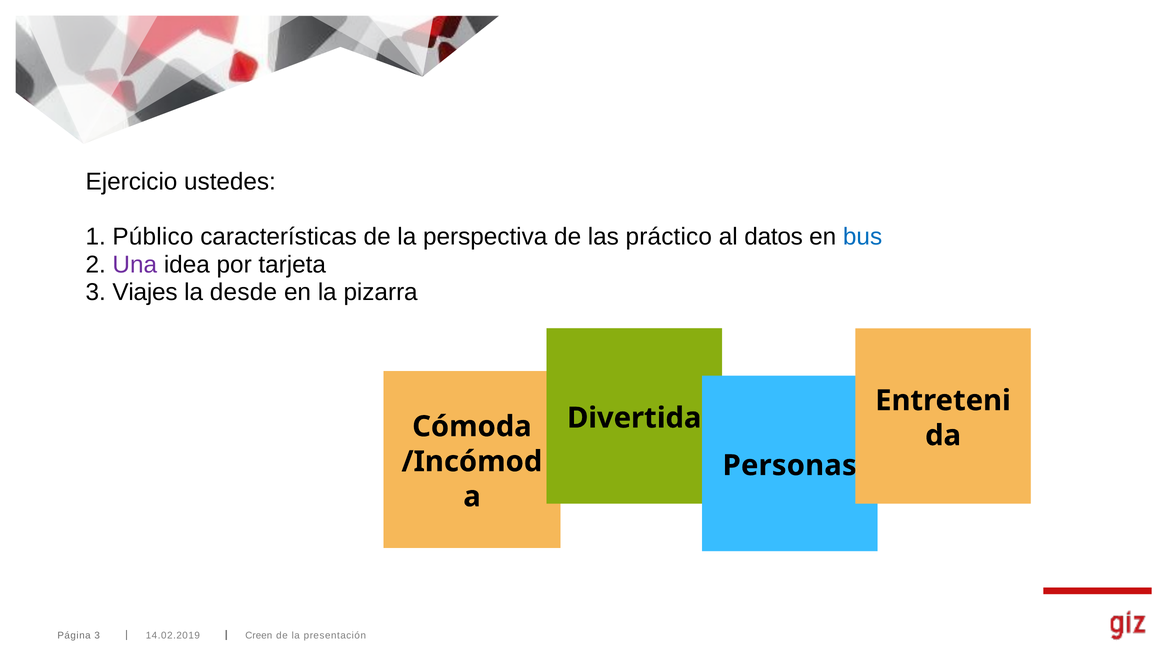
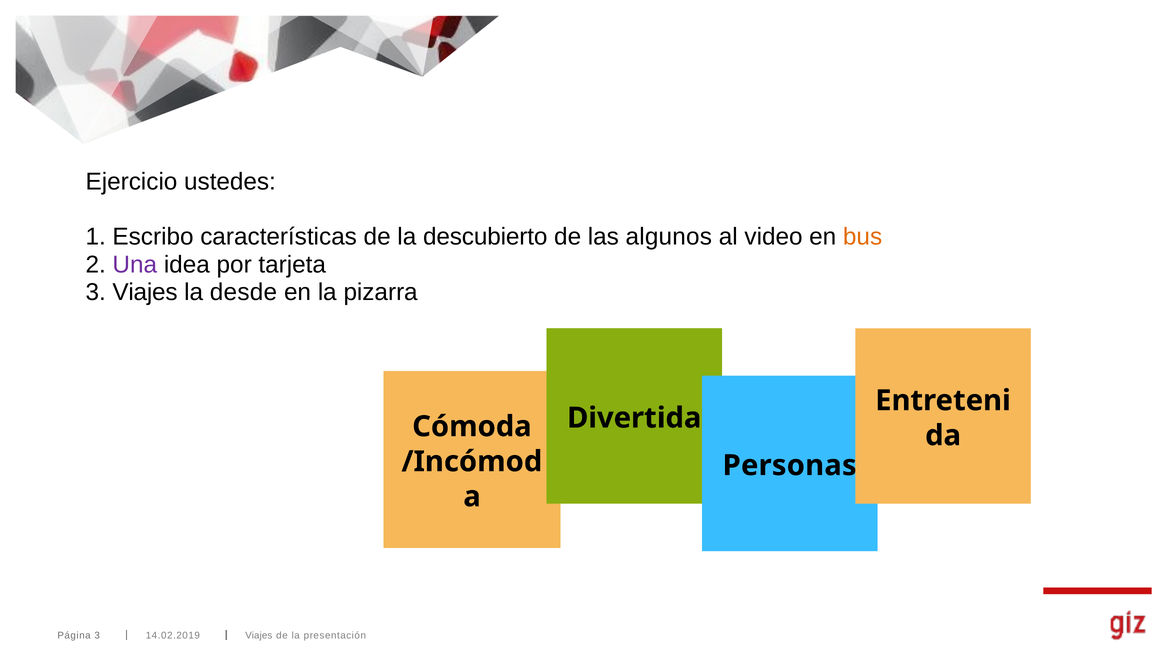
Público: Público -> Escribo
perspectiva: perspectiva -> descubierto
práctico: práctico -> algunos
datos: datos -> video
bus colour: blue -> orange
Creen at (259, 636): Creen -> Viajes
